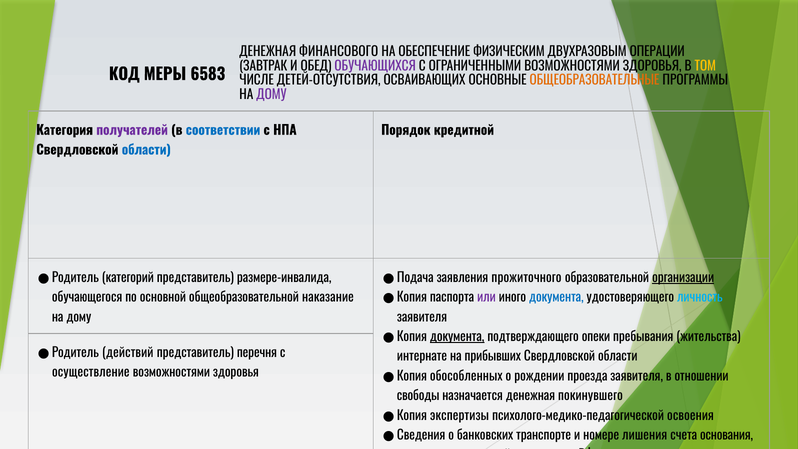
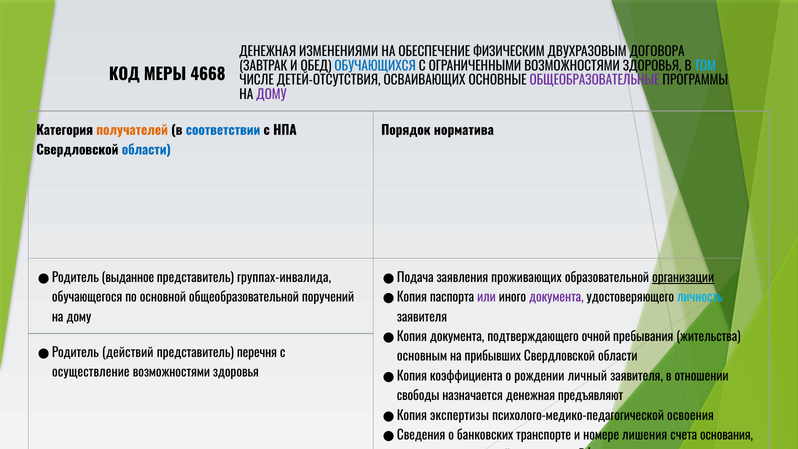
ФИНАНСОВОГО: ФИНАНСОВОГО -> ИЗМЕНЕНИЯМИ
ОПЕРАЦИИ: ОПЕРАЦИИ -> ДОГОВОРА
ОБУЧАЮЩИХСЯ at (375, 66) colour: purple -> blue
ТОМ colour: yellow -> light blue
6583: 6583 -> 4668
ОБЩЕОБРАЗОВАТЕЛЬНЫЕ colour: orange -> purple
получателей colour: purple -> orange
Порядок кредитной: кредитной -> норматива
категорий: категорий -> выданное
размере-инвалида: размере-инвалида -> группах-инвалида
прожиточного: прожиточного -> проживающих
документа at (556, 297) colour: blue -> purple
наказание: наказание -> поручений
документа at (457, 337) underline: present -> none
опеки: опеки -> очной
интернате: интернате -> основным
обособленных: обособленных -> коэффициента
проезда: проезда -> личный
покинувшего: покинувшего -> предъявляют
